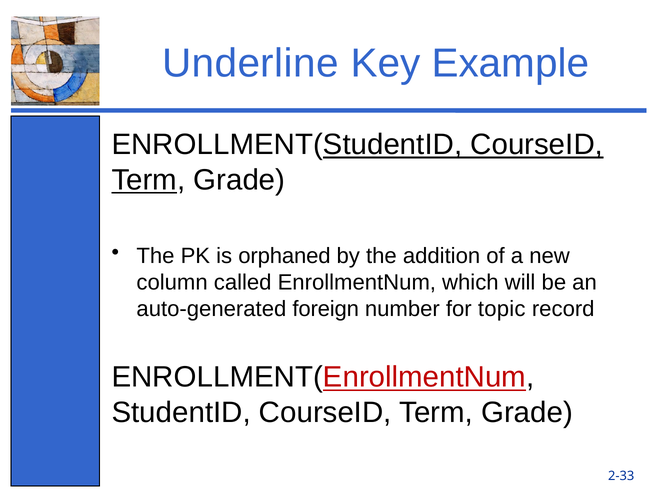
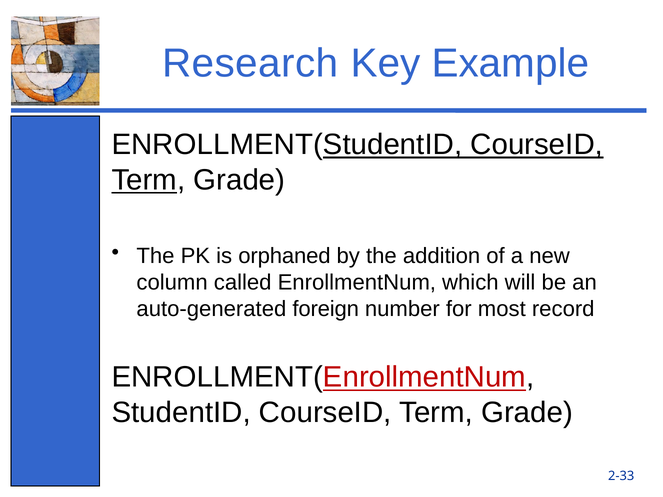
Underline: Underline -> Research
topic: topic -> most
